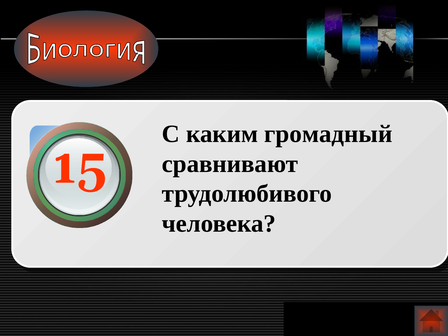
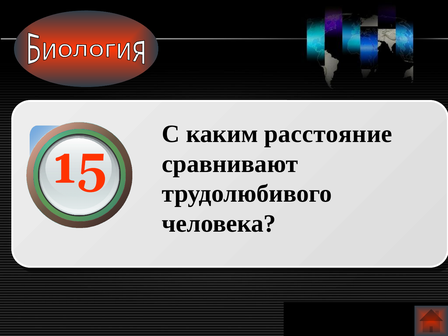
громадный: громадный -> расстояние
